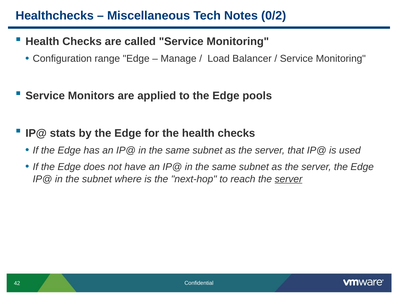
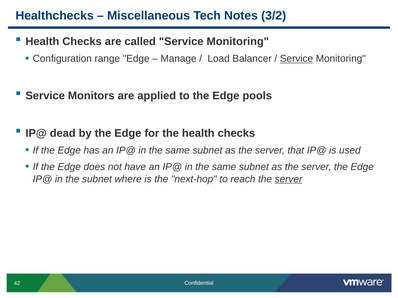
0/2: 0/2 -> 3/2
Service at (296, 59) underline: none -> present
stats: stats -> dead
